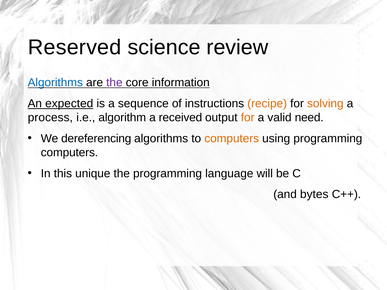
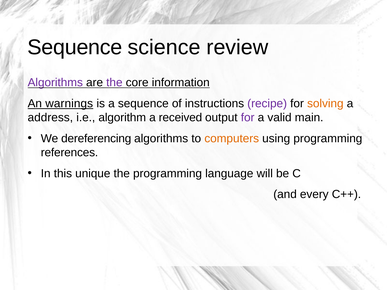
Reserved at (75, 47): Reserved -> Sequence
Algorithms at (55, 83) colour: blue -> purple
expected: expected -> warnings
recipe colour: orange -> purple
process: process -> address
for at (248, 118) colour: orange -> purple
need: need -> main
computers at (69, 153): computers -> references
bytes: bytes -> every
